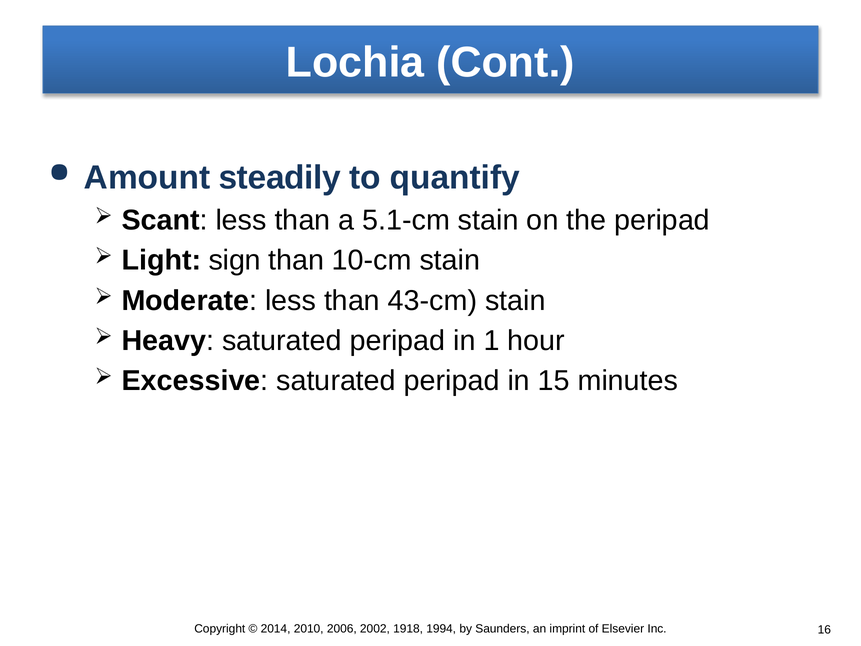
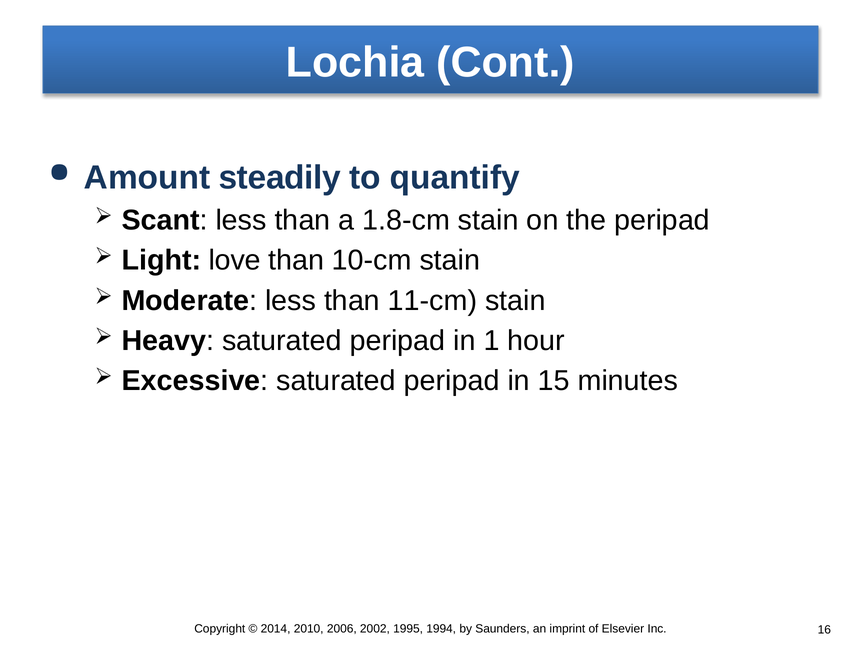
5.1-cm: 5.1-cm -> 1.8-cm
sign: sign -> love
43-cm: 43-cm -> 11-cm
1918: 1918 -> 1995
